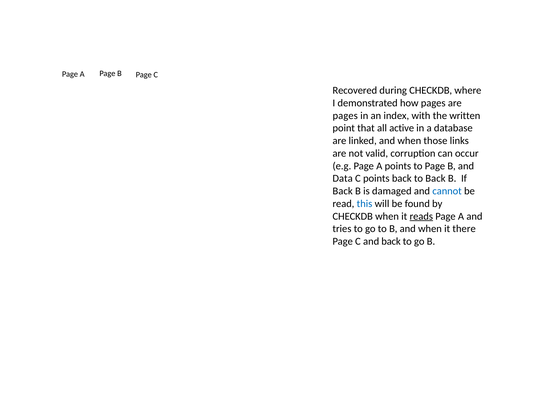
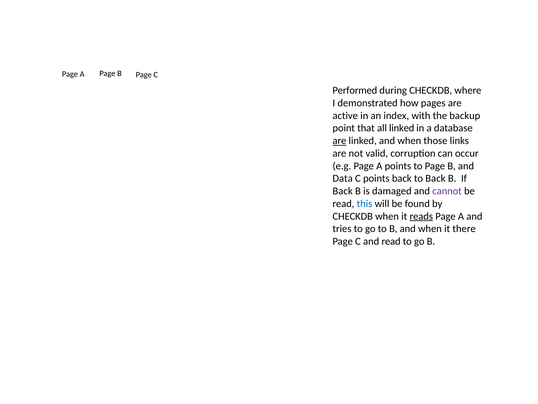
Recovered: Recovered -> Performed
pages at (345, 115): pages -> active
written: written -> backup
all active: active -> linked
are at (339, 141) underline: none -> present
cannot colour: blue -> purple
and back: back -> read
